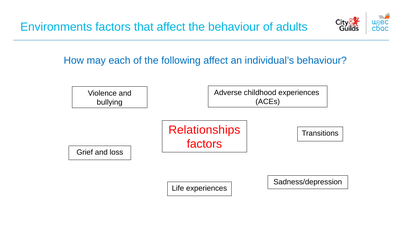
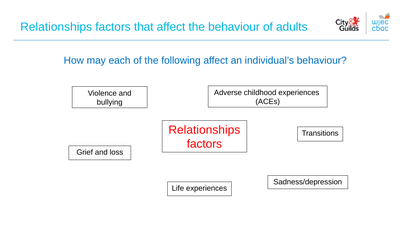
Environments at (56, 27): Environments -> Relationships
